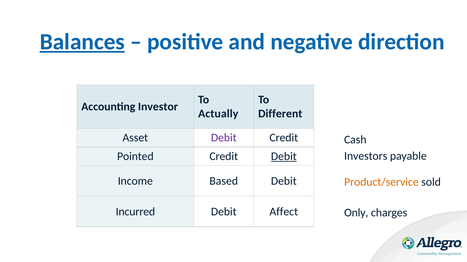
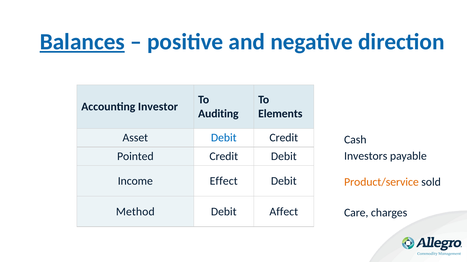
Actually: Actually -> Auditing
Different: Different -> Elements
Debit at (224, 138) colour: purple -> blue
Debit at (284, 157) underline: present -> none
Based: Based -> Effect
Incurred: Incurred -> Method
Only: Only -> Care
